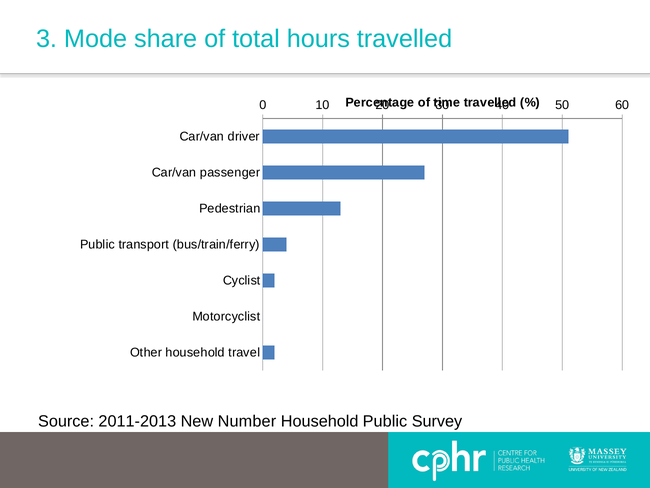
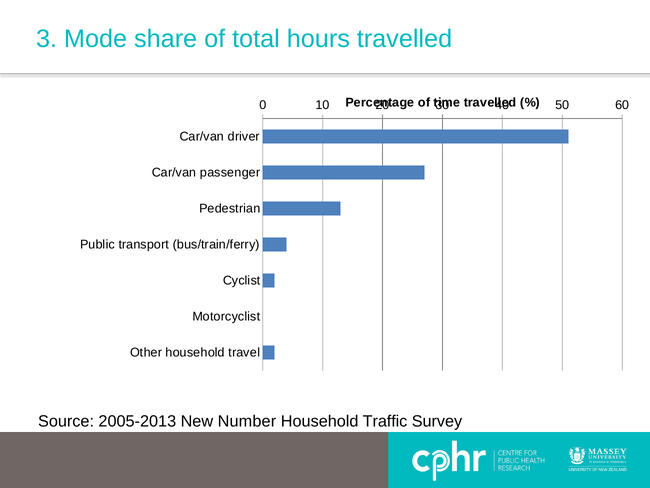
2011-2013: 2011-2013 -> 2005-2013
Household Public: Public -> Traffic
